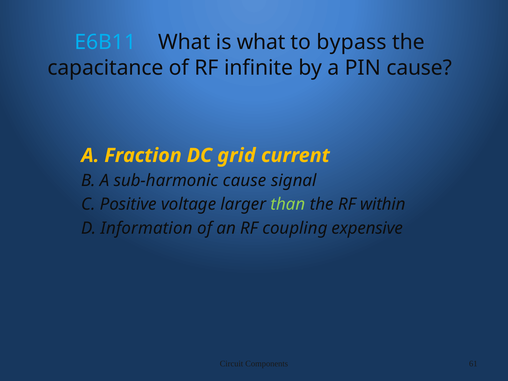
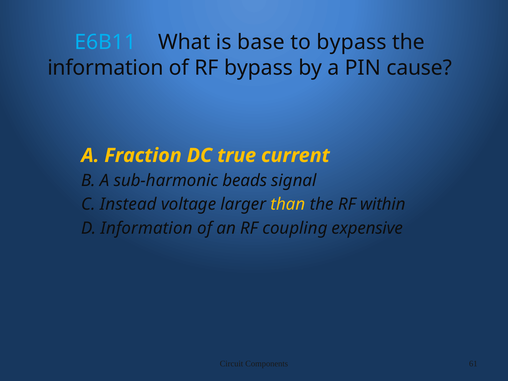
is what: what -> base
capacitance at (105, 68): capacitance -> information
RF infinite: infinite -> bypass
grid: grid -> true
sub-harmonic cause: cause -> beads
Positive: Positive -> Instead
than colour: light green -> yellow
